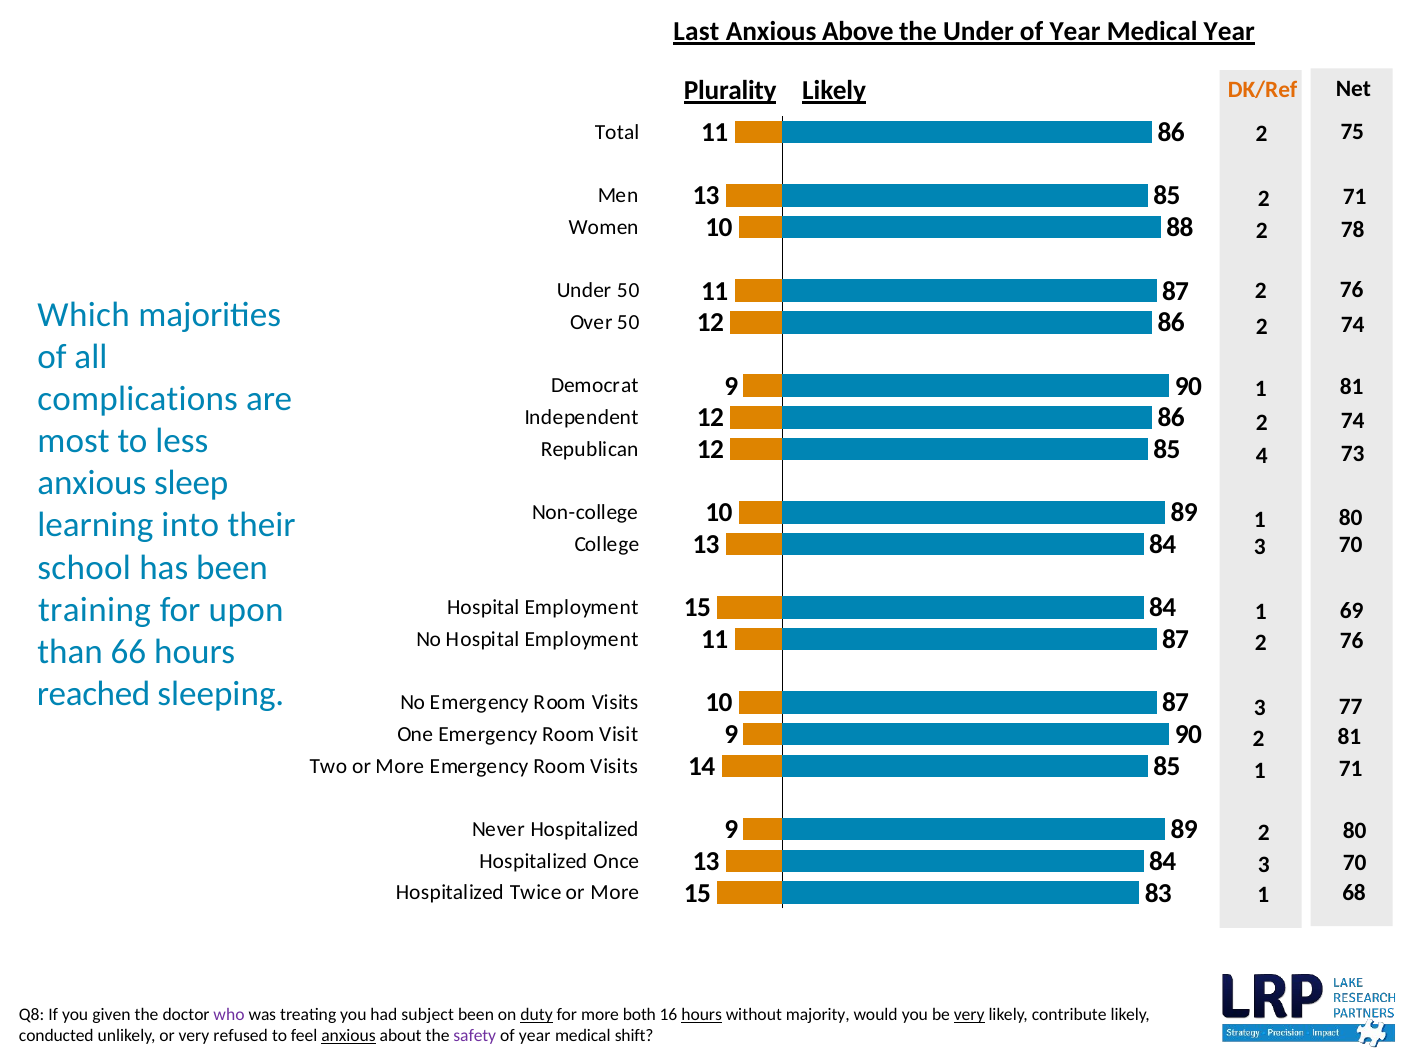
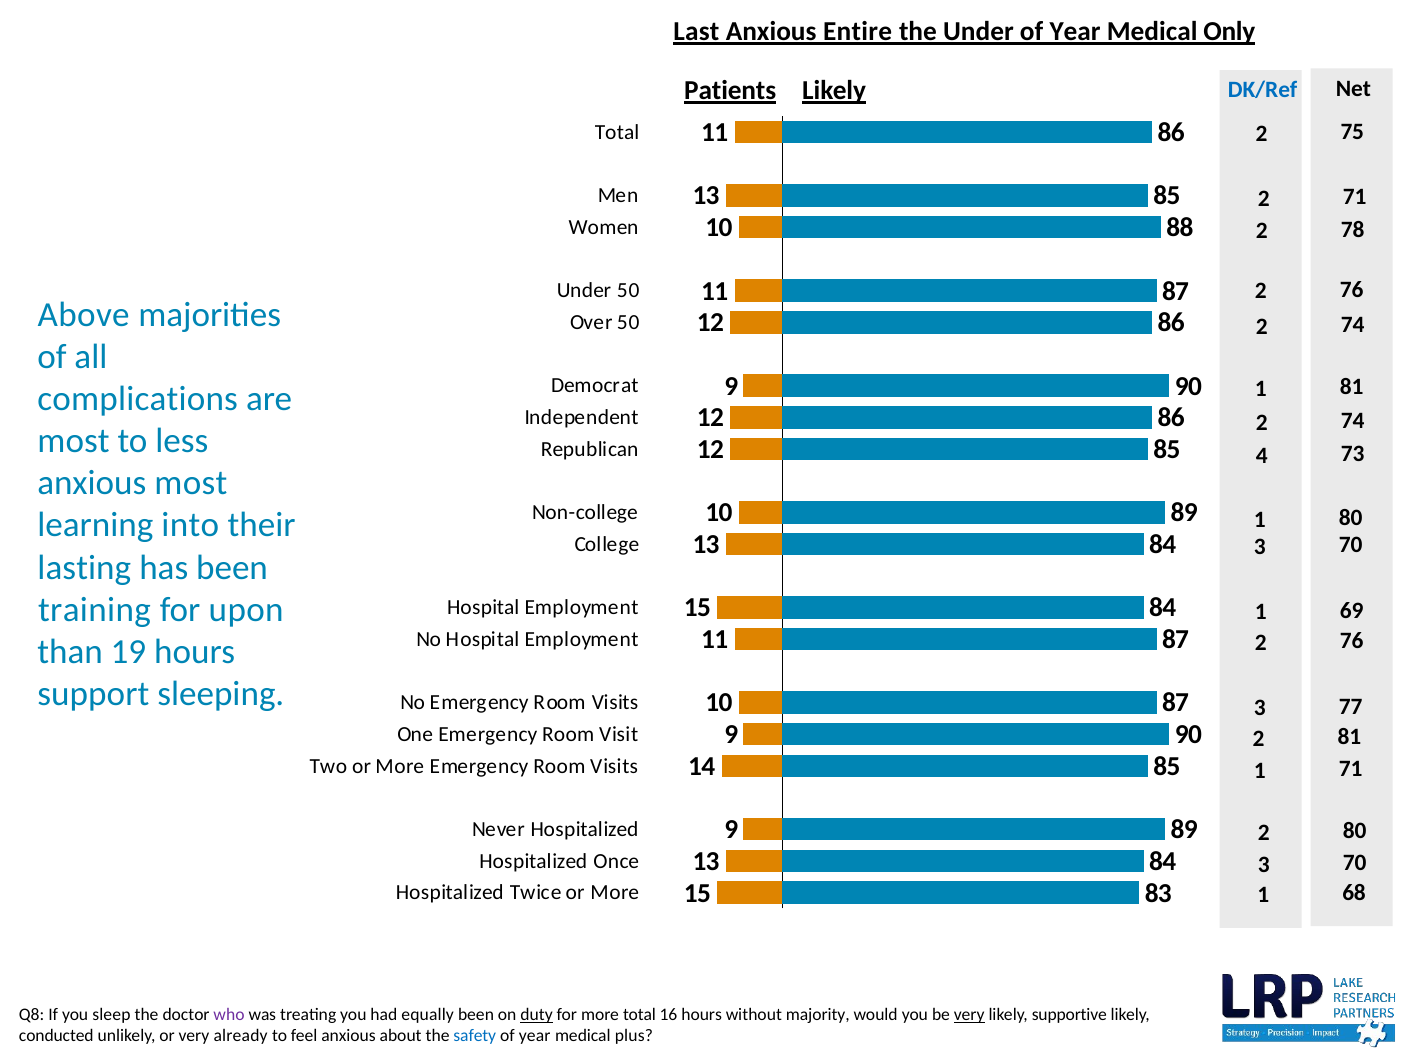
Above: Above -> Entire
Medical Year: Year -> Only
Plurality: Plurality -> Patients
DK/Ref colour: orange -> blue
Which: Which -> Above
anxious sleep: sleep -> most
school: school -> lasting
66: 66 -> 19
reached: reached -> support
given: given -> sleep
subject: subject -> equally
more both: both -> total
hours at (702, 1014) underline: present -> none
contribute: contribute -> supportive
refused: refused -> already
anxious at (349, 1036) underline: present -> none
safety colour: purple -> blue
shift: shift -> plus
